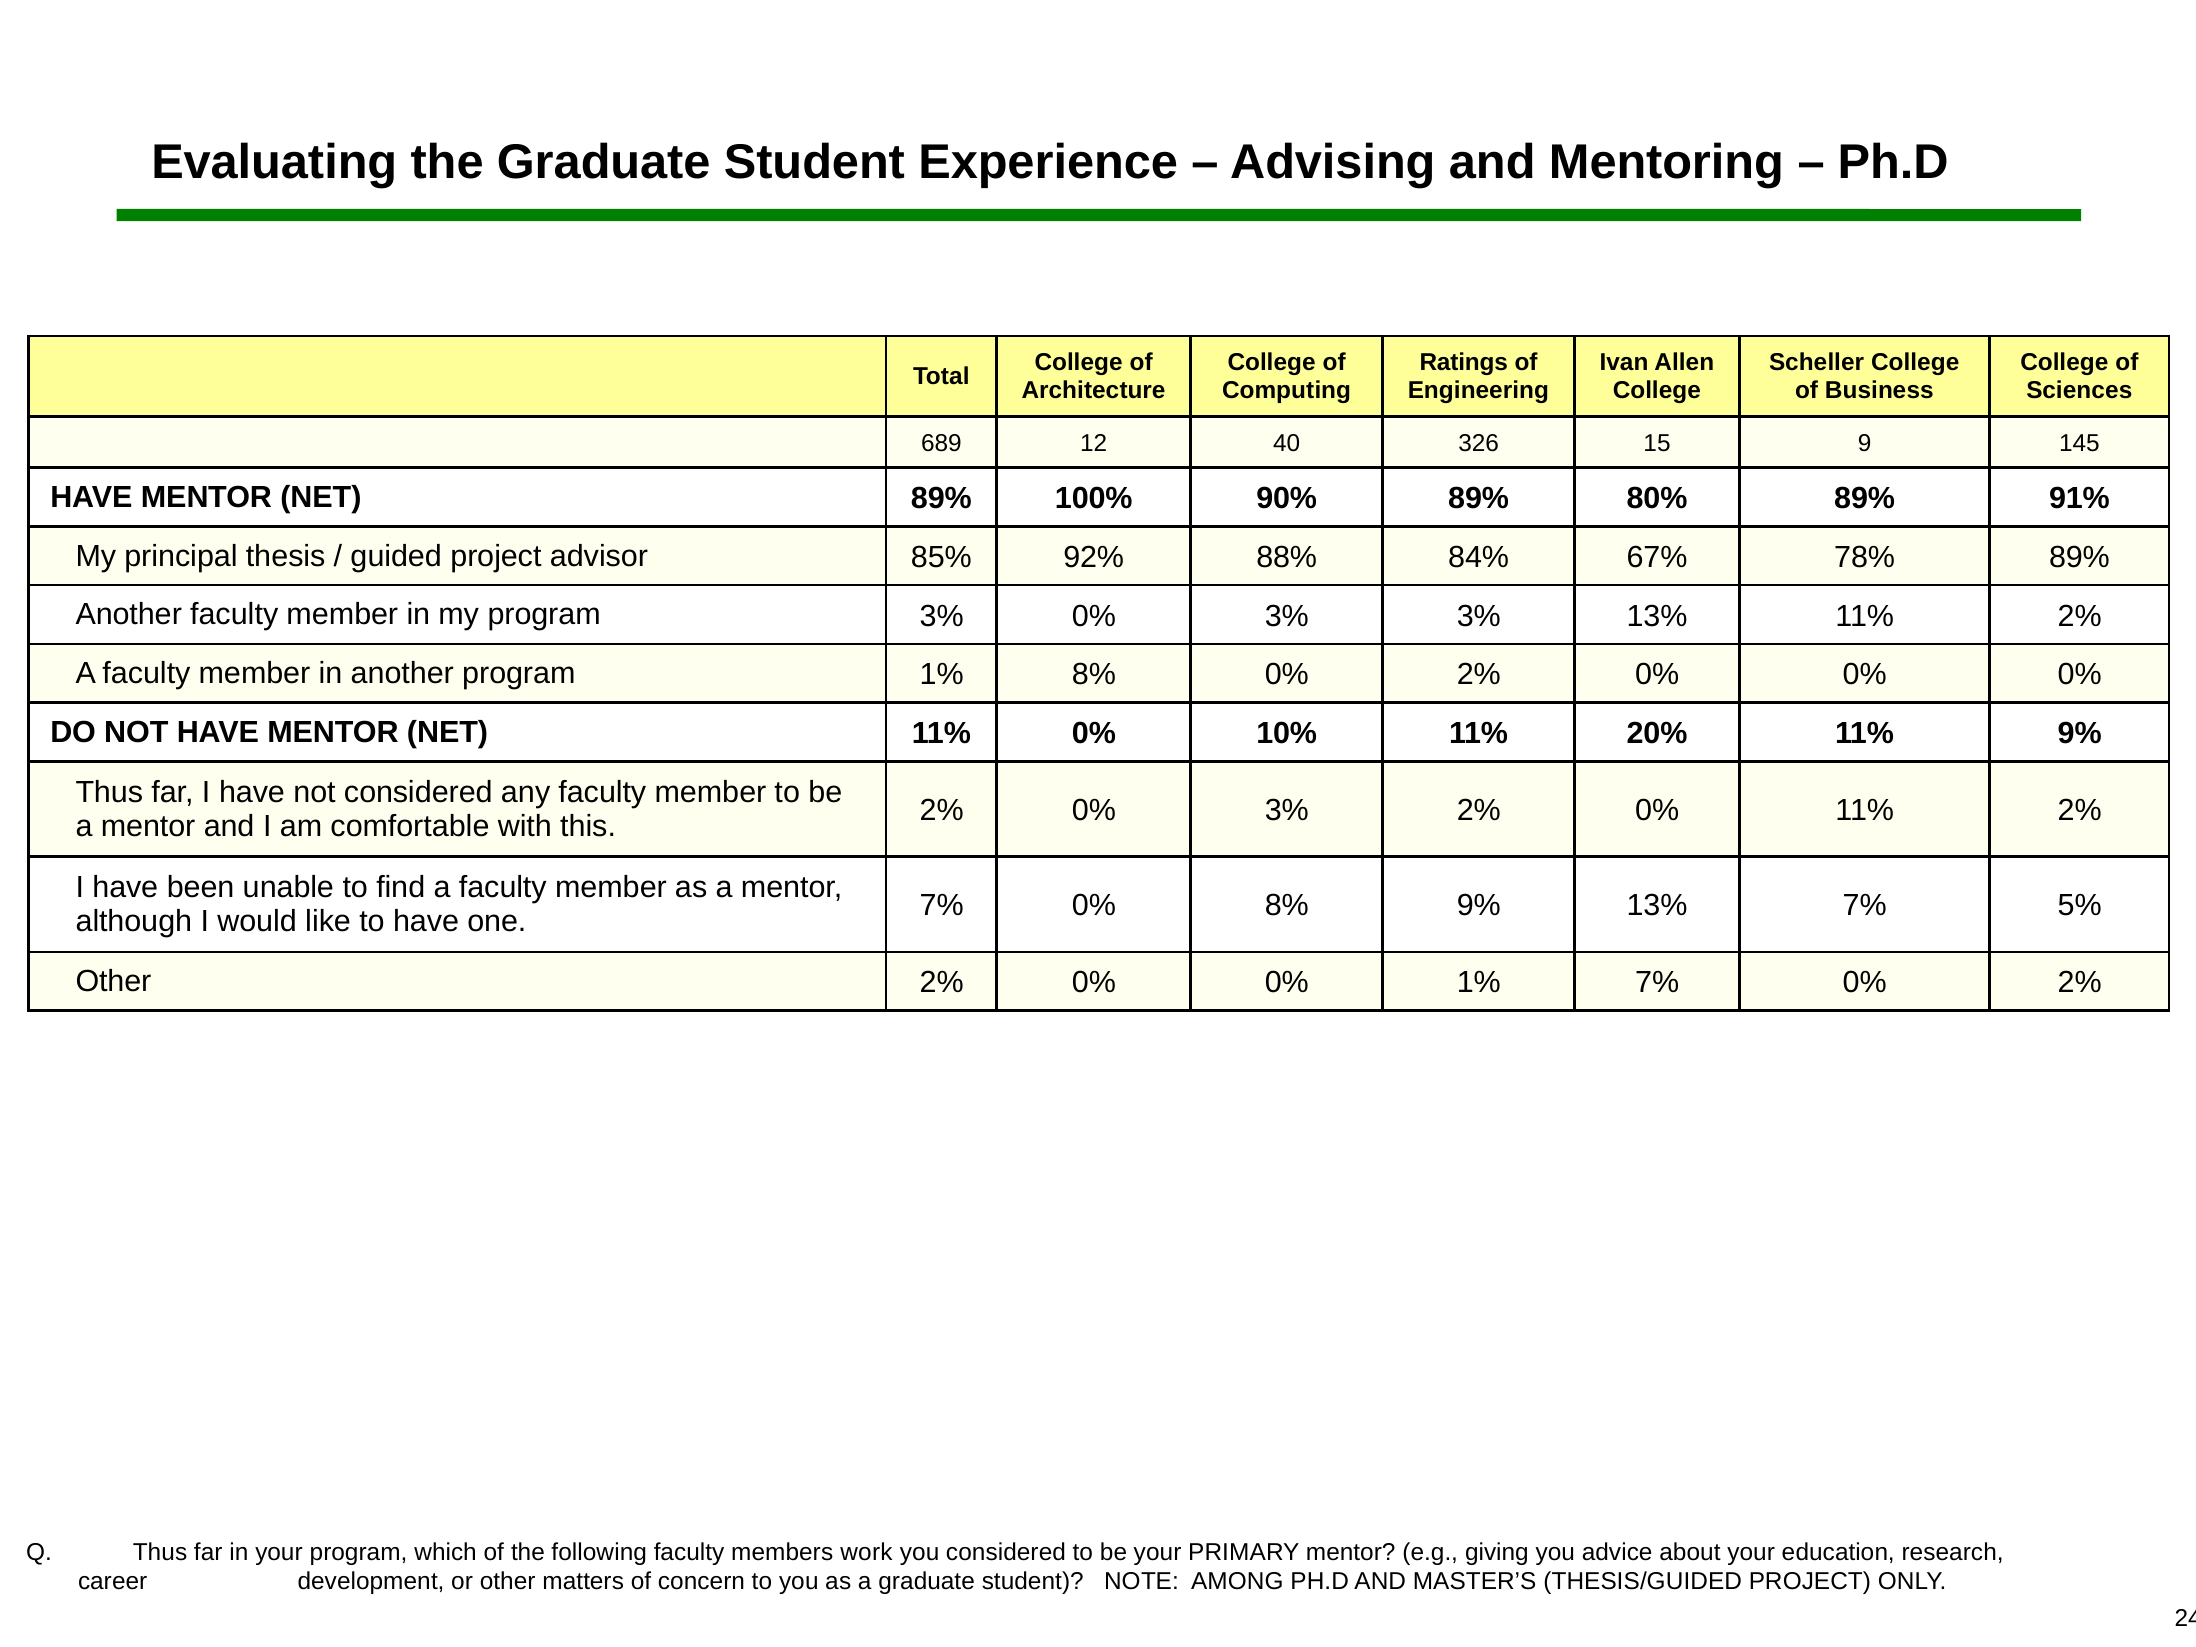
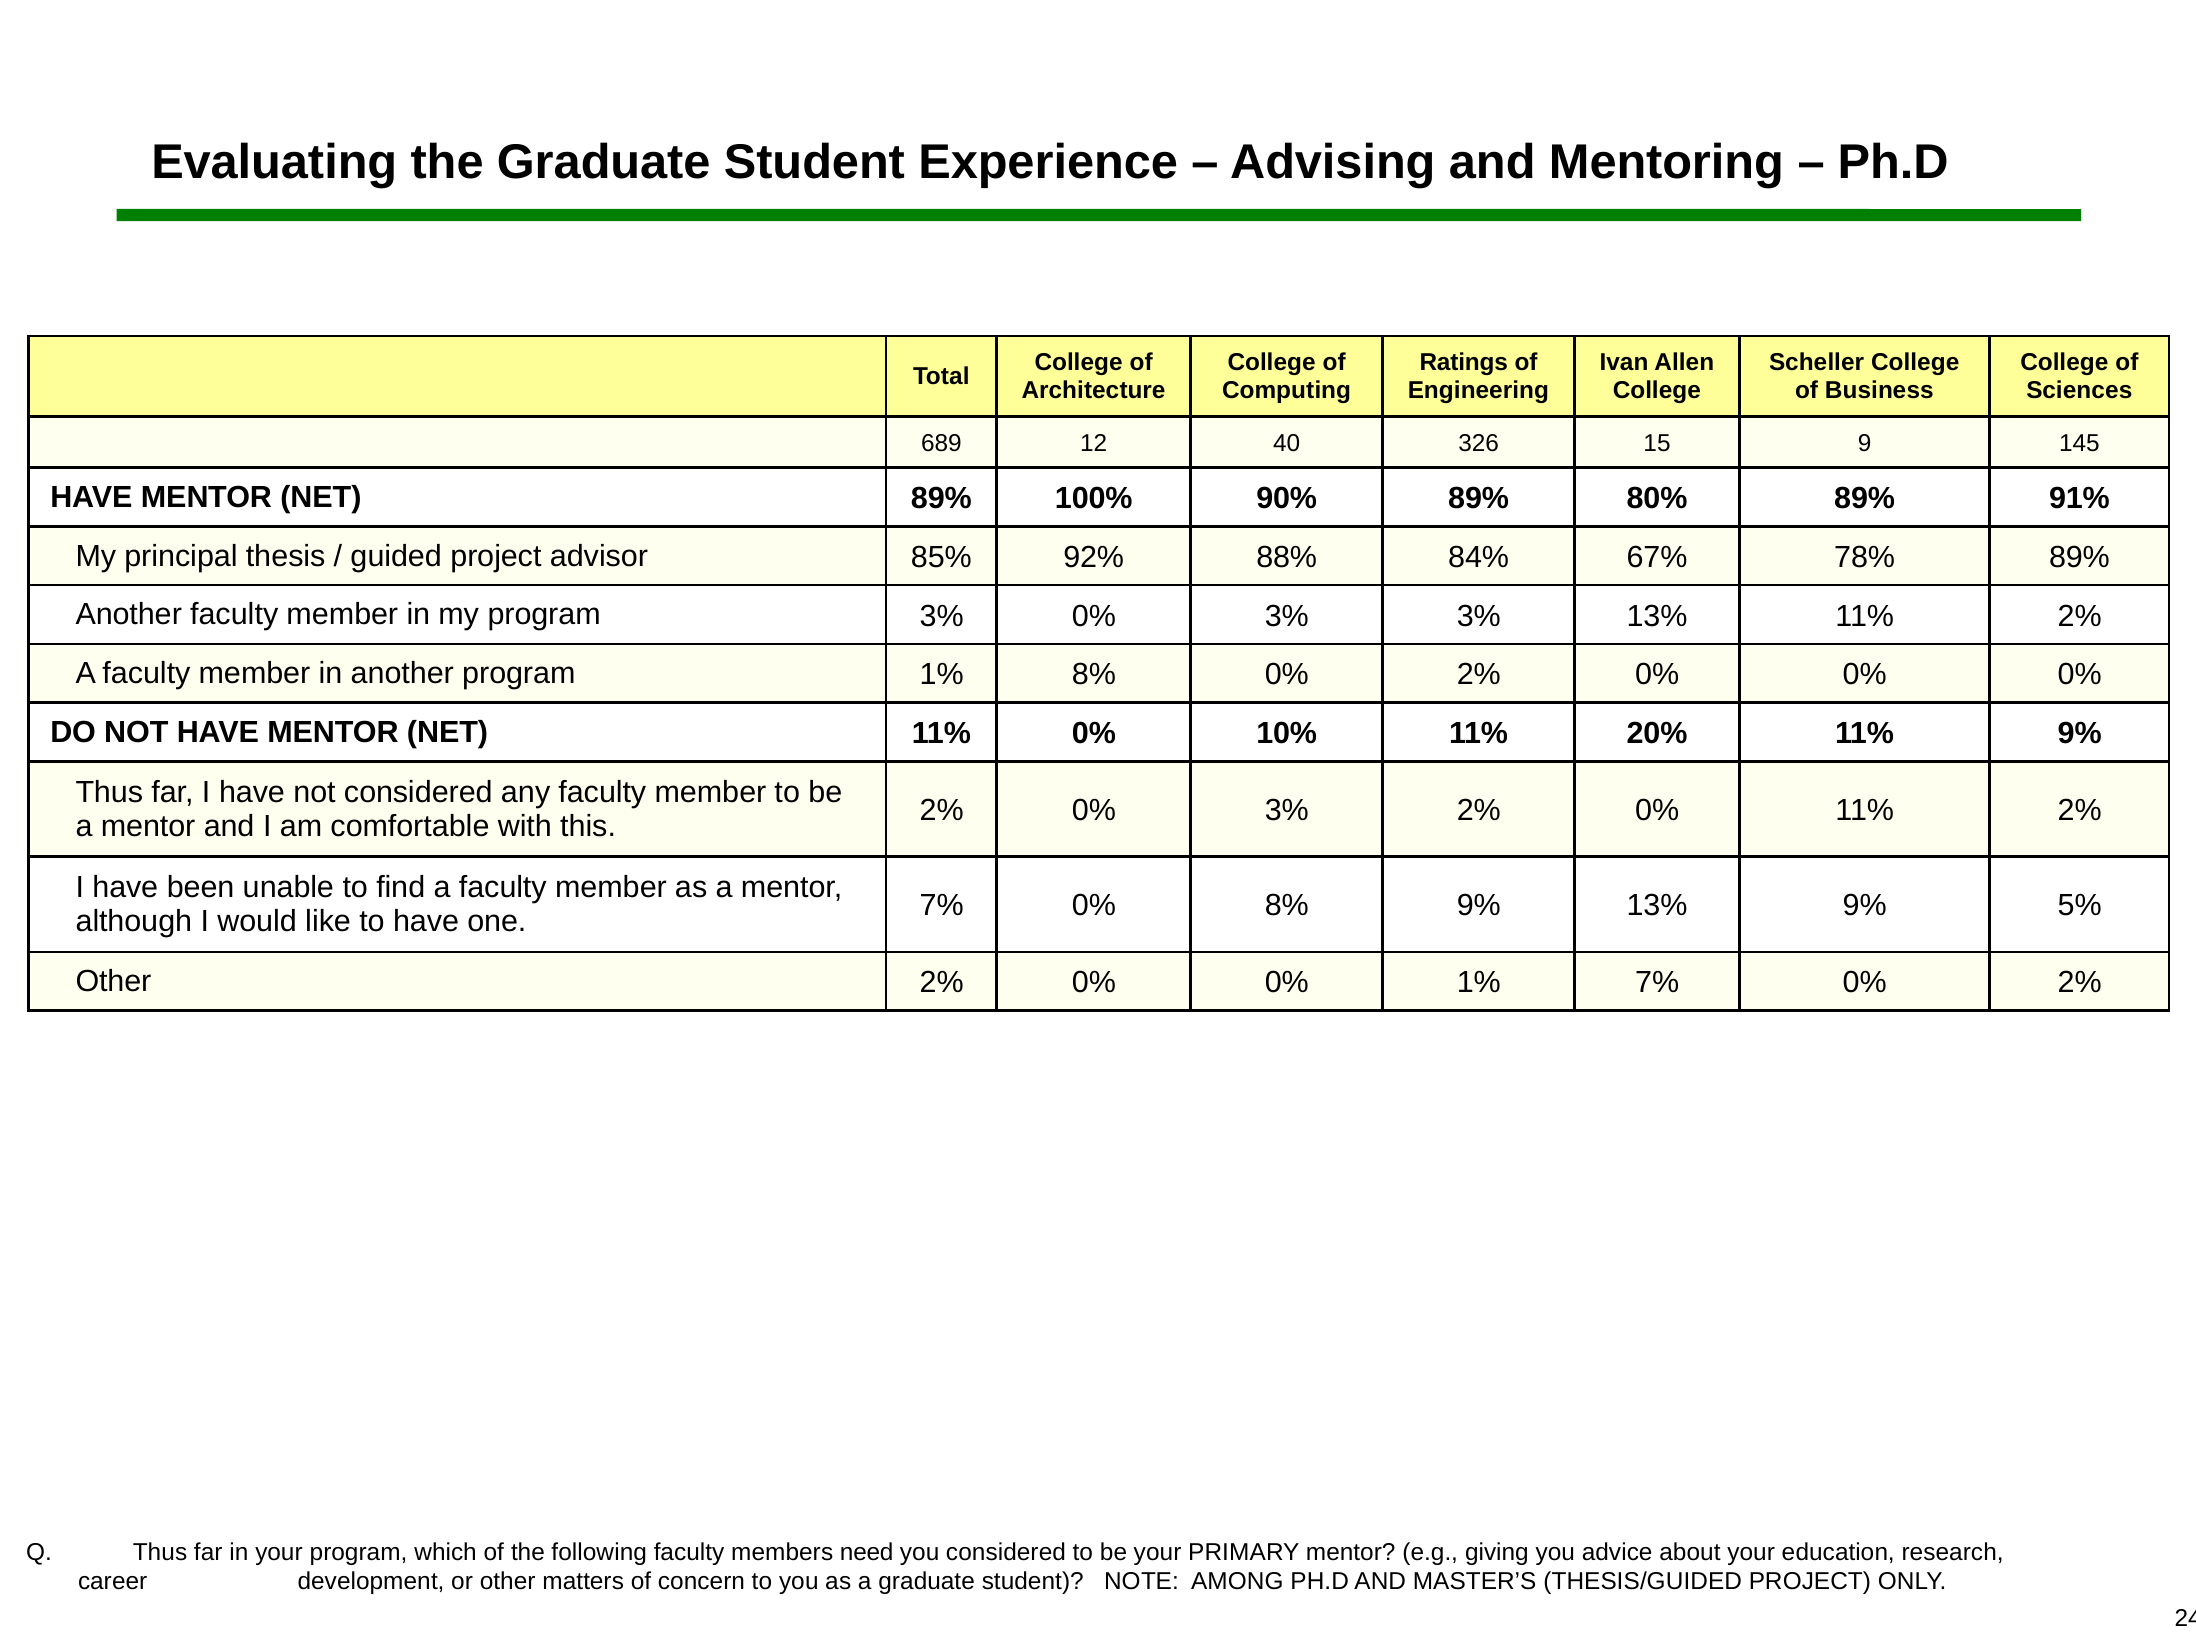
13% 7%: 7% -> 9%
work: work -> need
